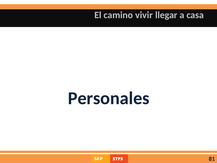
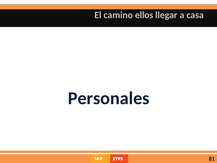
vivir: vivir -> ellos
